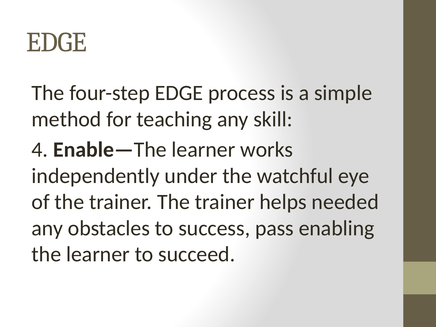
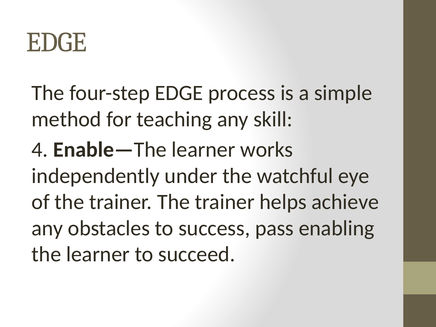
needed: needed -> achieve
